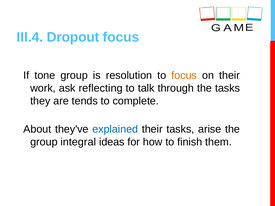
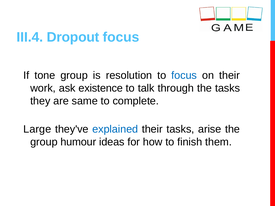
focus at (184, 75) colour: orange -> blue
reflecting: reflecting -> existence
tends: tends -> same
About: About -> Large
integral: integral -> humour
